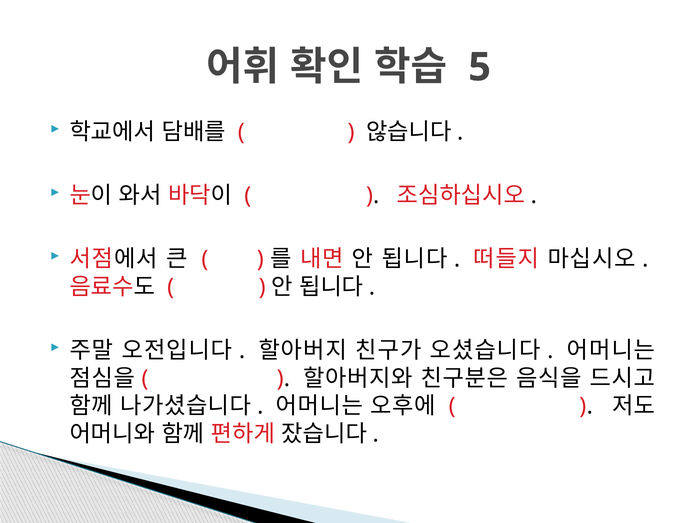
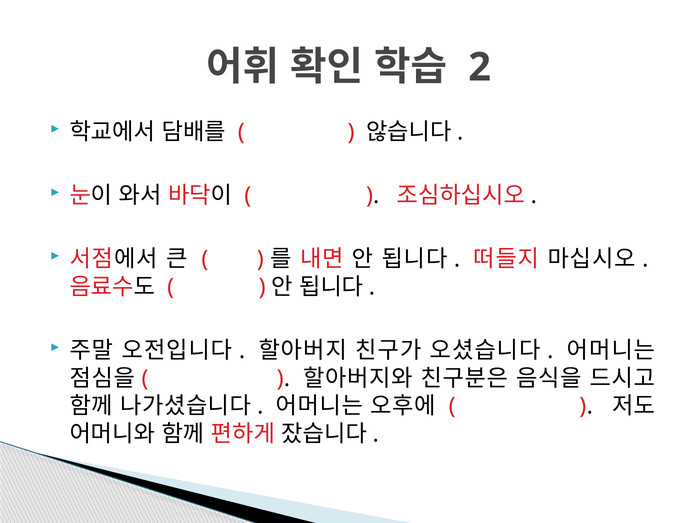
5: 5 -> 2
